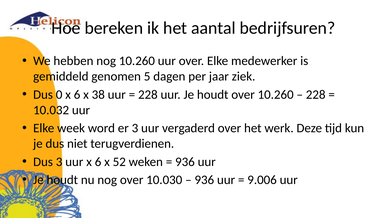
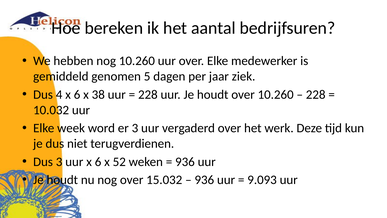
0: 0 -> 4
10.030: 10.030 -> 15.032
9.006: 9.006 -> 9.093
